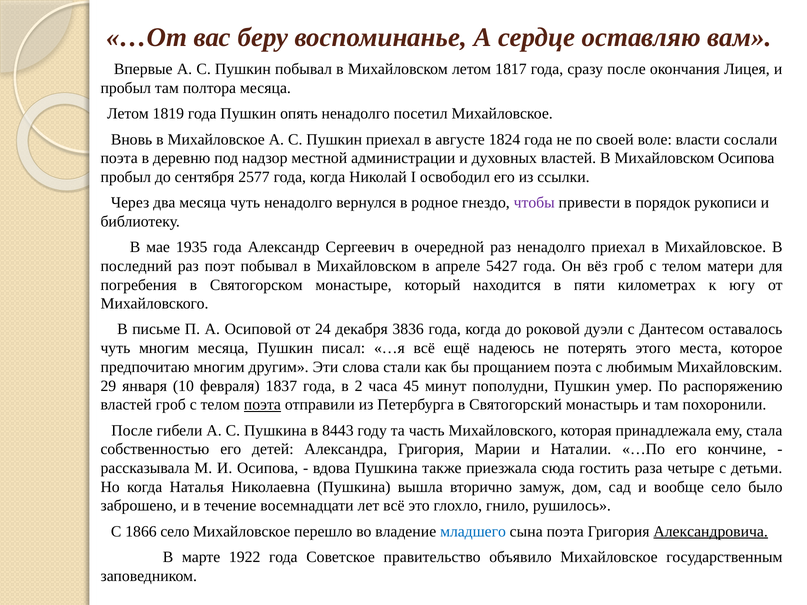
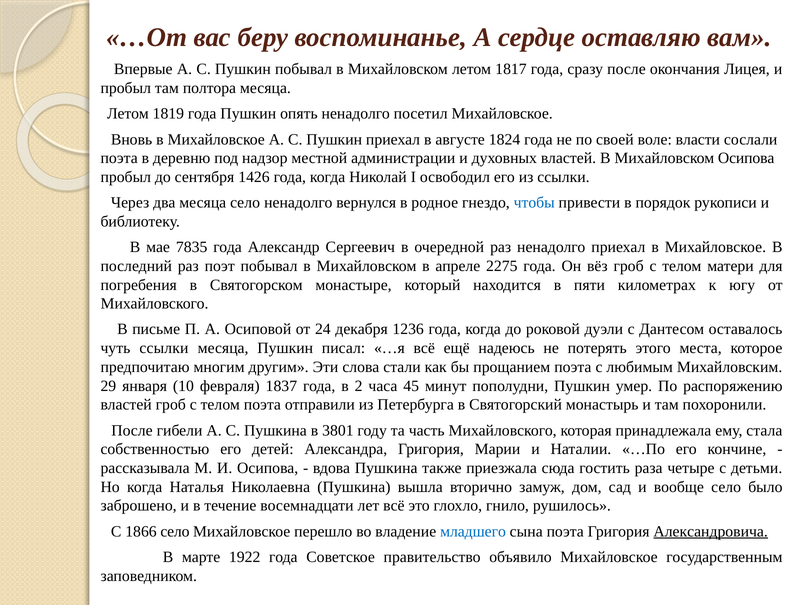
2577: 2577 -> 1426
месяца чуть: чуть -> село
чтобы colour: purple -> blue
1935: 1935 -> 7835
5427: 5427 -> 2275
3836: 3836 -> 1236
чуть многим: многим -> ссылки
поэта at (262, 405) underline: present -> none
8443: 8443 -> 3801
